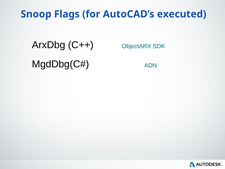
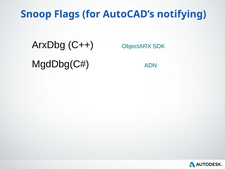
executed: executed -> notifying
